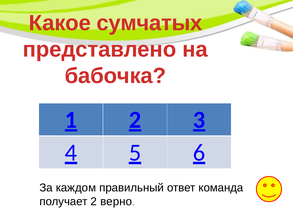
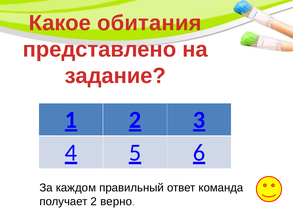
сумчатых: сумчатых -> обитания
бабочка: бабочка -> задание
